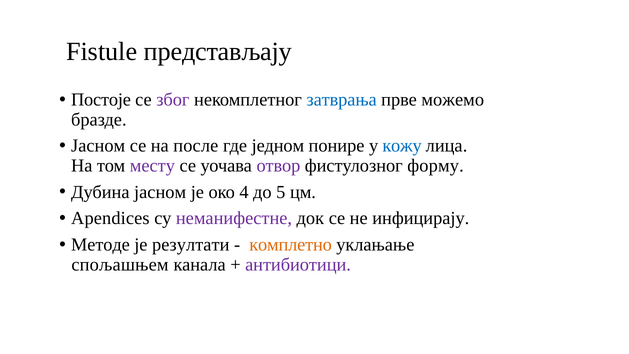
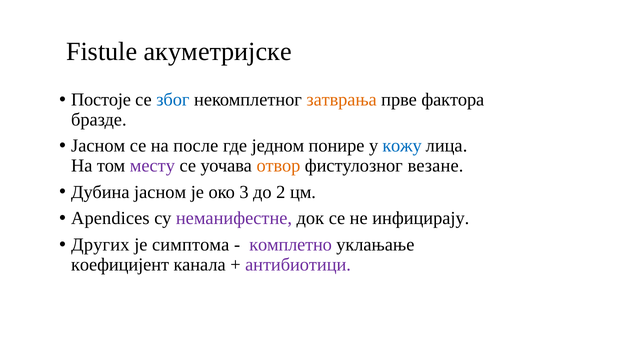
представљају: представљају -> акуметријске
због colour: purple -> blue
затврања colour: blue -> orange
можемо: можемо -> фактора
отвор colour: purple -> orange
форму: форму -> везане
4: 4 -> 3
5: 5 -> 2
Методе: Методе -> Других
резултати: резултати -> симптома
комплетно colour: orange -> purple
спољашњем: спољашњем -> коефицијент
